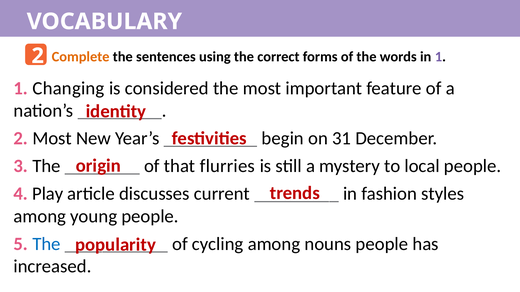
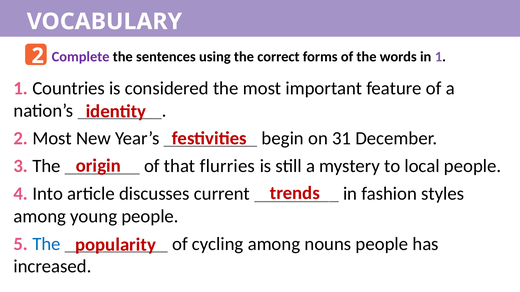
Complete colour: orange -> purple
Changing: Changing -> Countries
Play: Play -> Into
